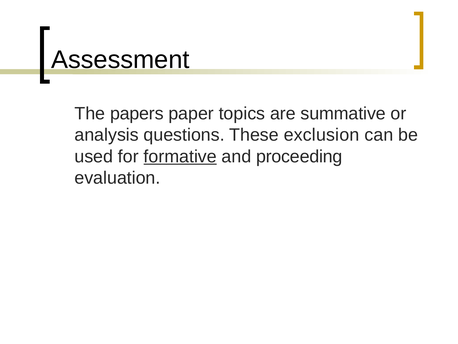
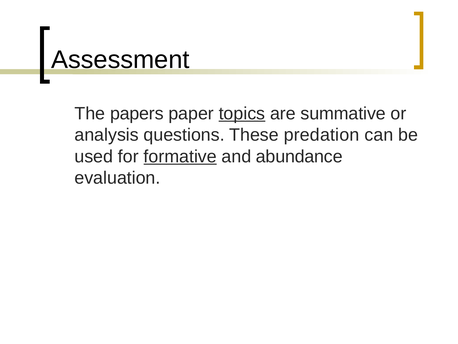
topics underline: none -> present
exclusion: exclusion -> predation
proceeding: proceeding -> abundance
